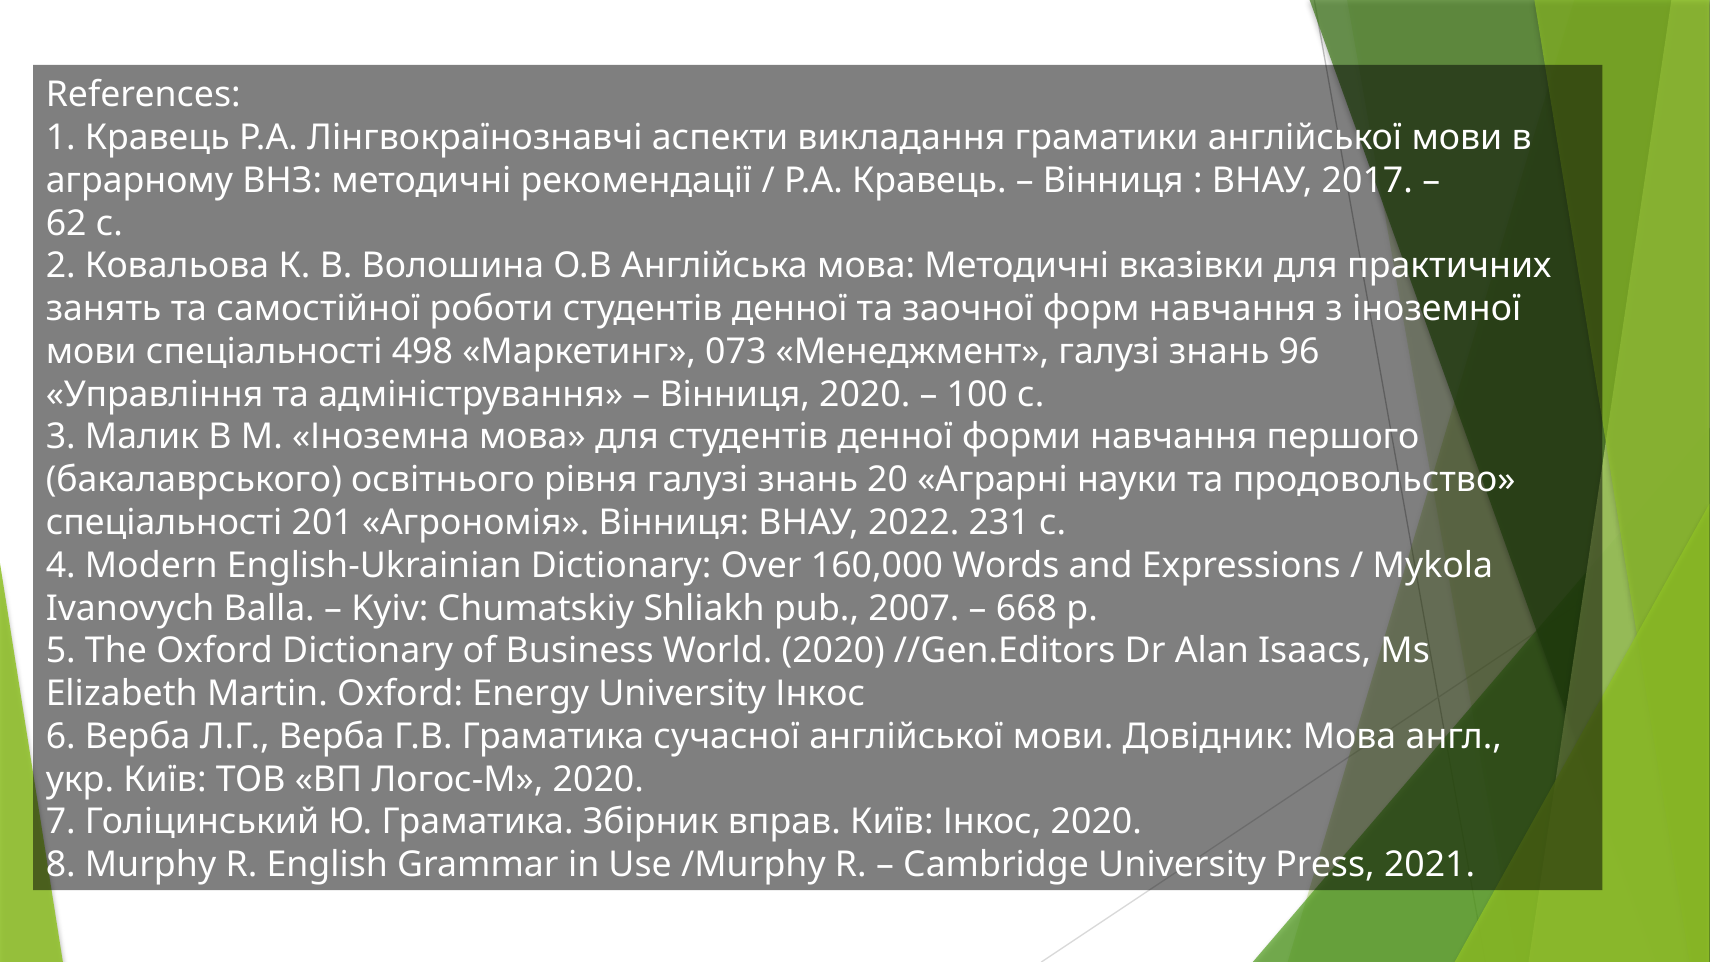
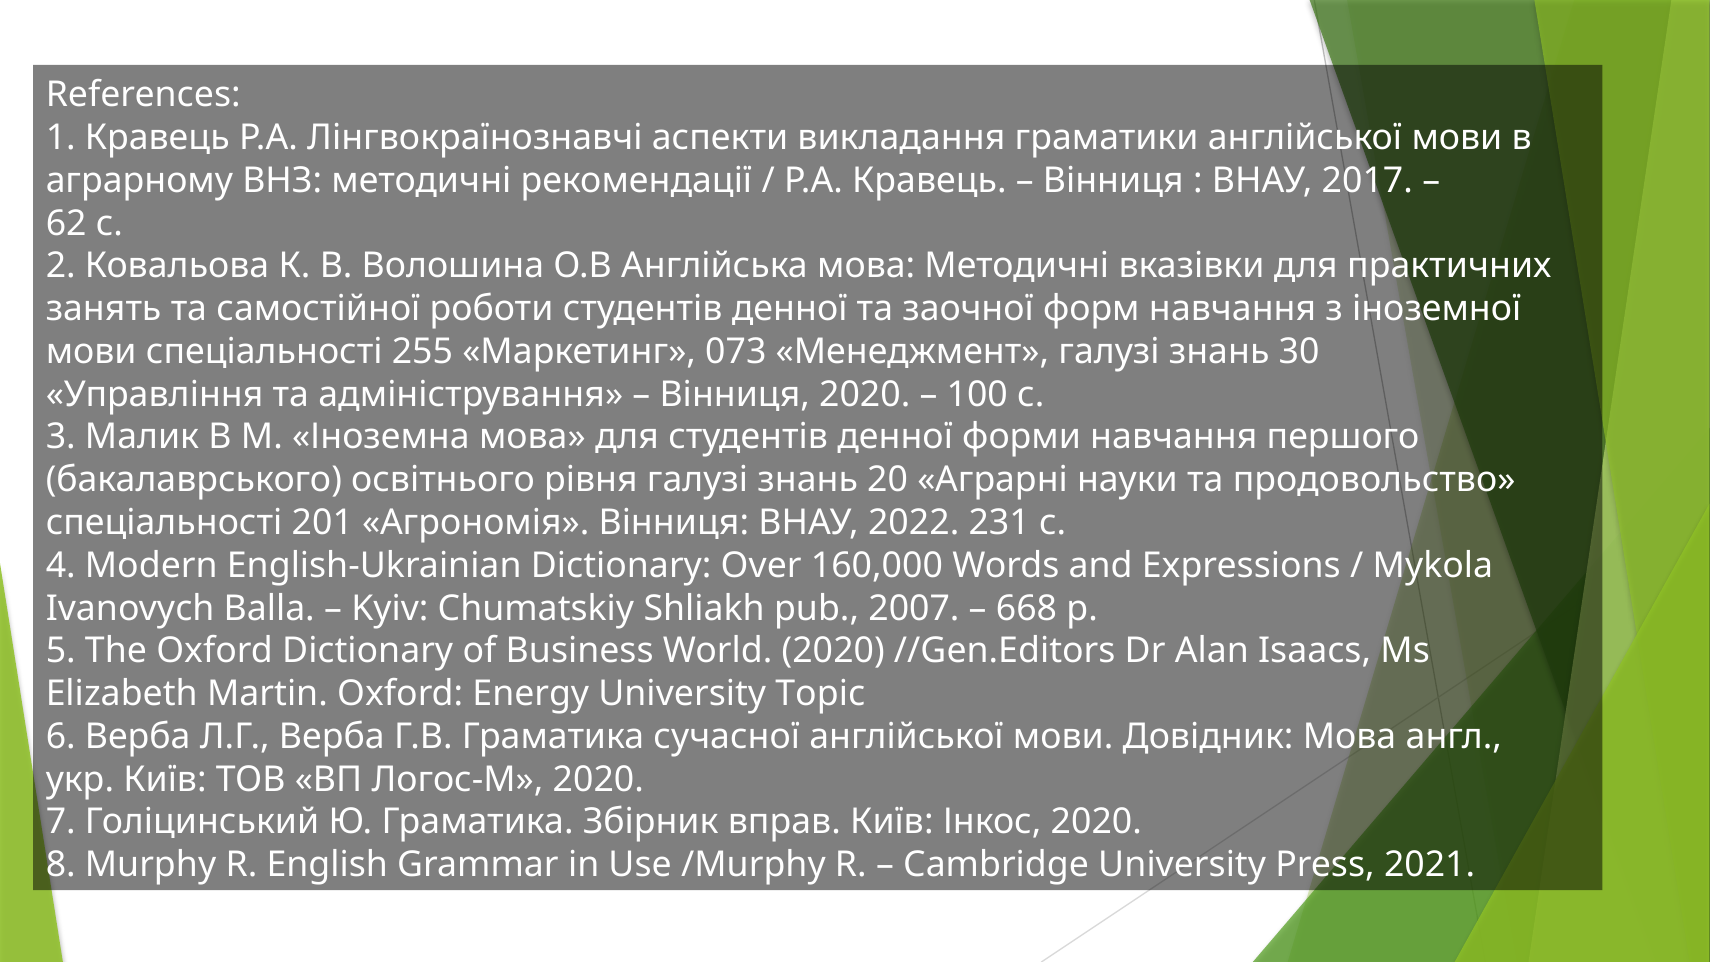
498: 498 -> 255
96: 96 -> 30
University Інкос: Інкос -> Topic
